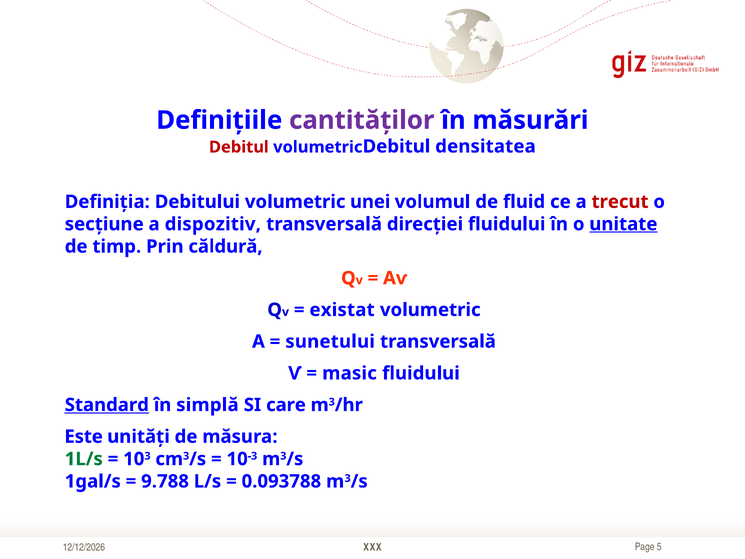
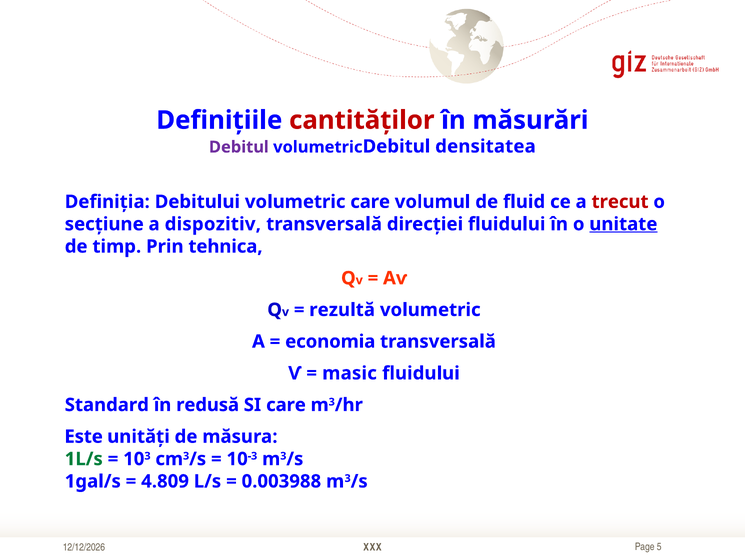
cantităților colour: purple -> red
Debitul colour: red -> purple
volumetric unei: unei -> care
căldură: căldură -> tehnica
existat: existat -> rezultă
sunetului: sunetului -> economia
Standard underline: present -> none
simplă: simplă -> redusă
9.788: 9.788 -> 4.809
0.093788: 0.093788 -> 0.003988
